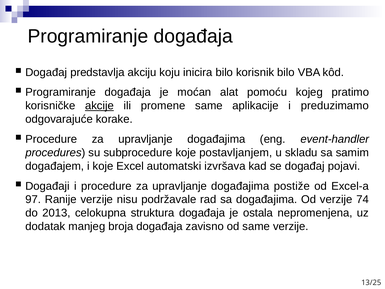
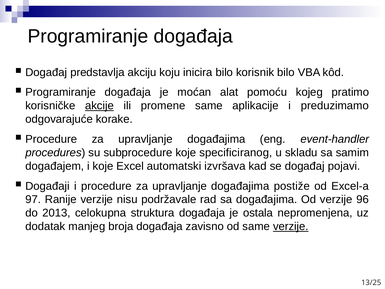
postavljanjem: postavljanjem -> specificiranog
74: 74 -> 96
verzije at (291, 226) underline: none -> present
